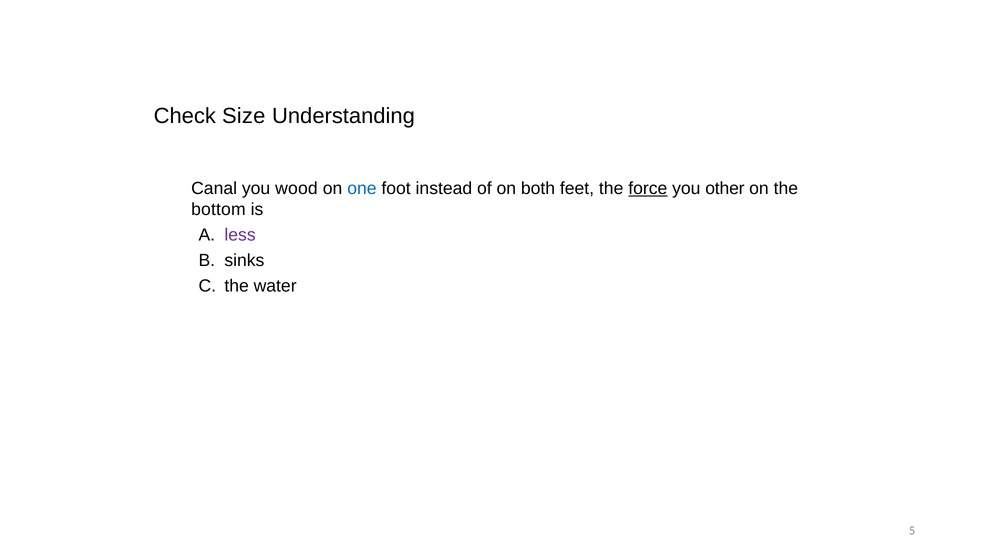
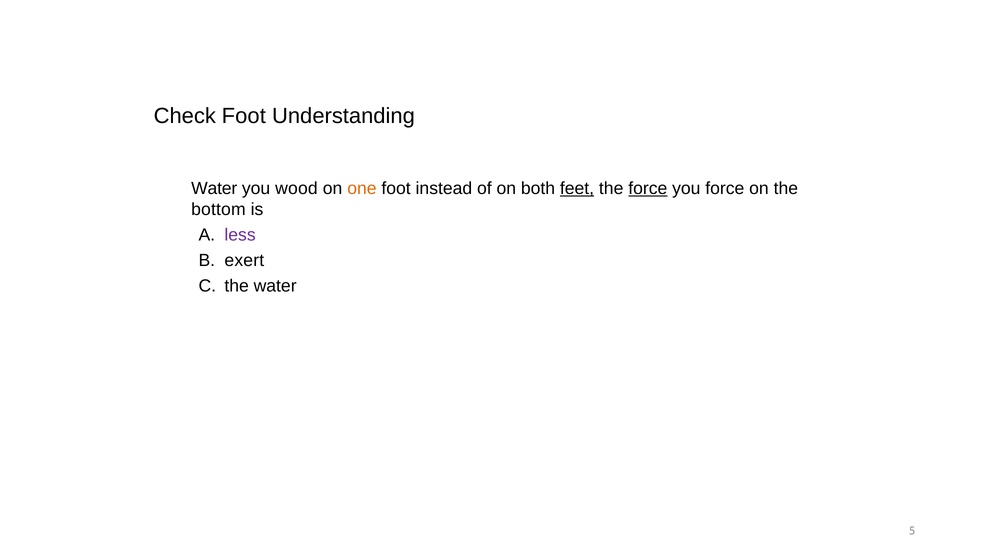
Check Size: Size -> Foot
Canal at (214, 189): Canal -> Water
one colour: blue -> orange
feet underline: none -> present
you other: other -> force
sinks: sinks -> exert
